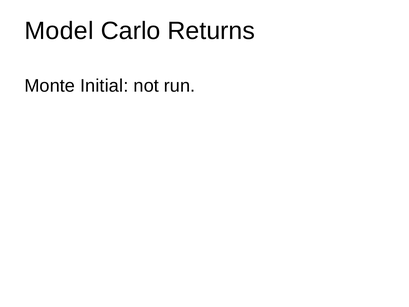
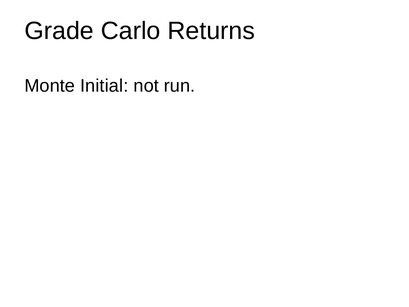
Model: Model -> Grade
